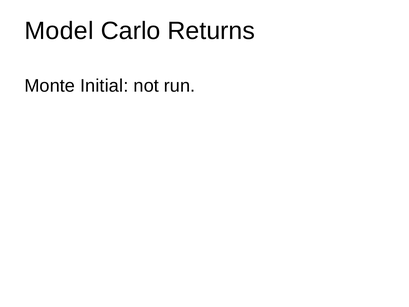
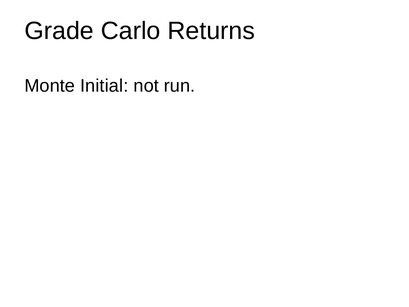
Model: Model -> Grade
